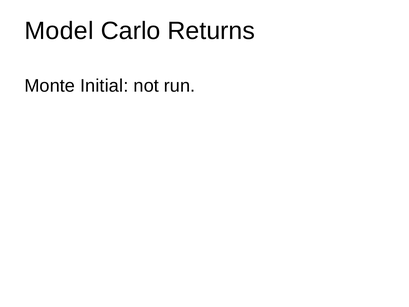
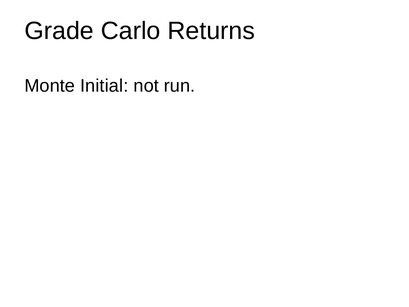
Model: Model -> Grade
